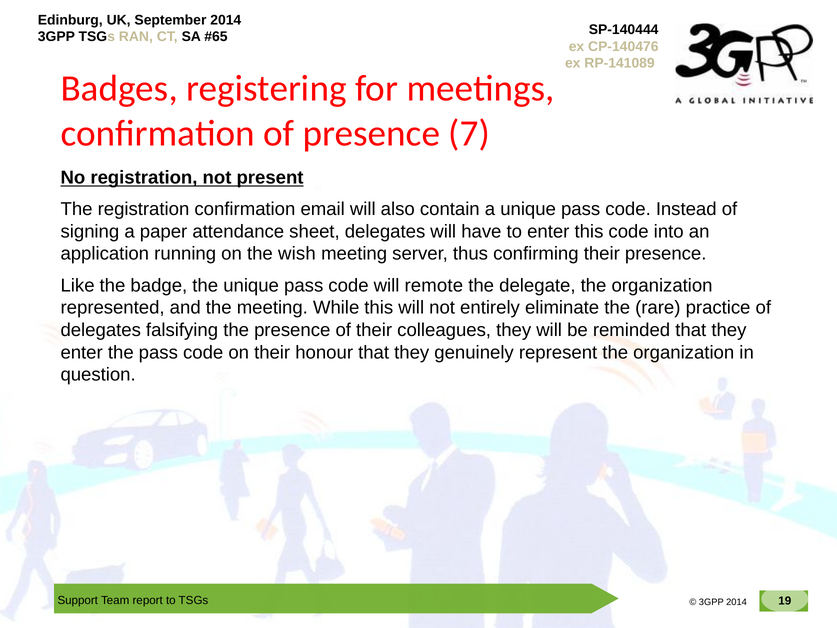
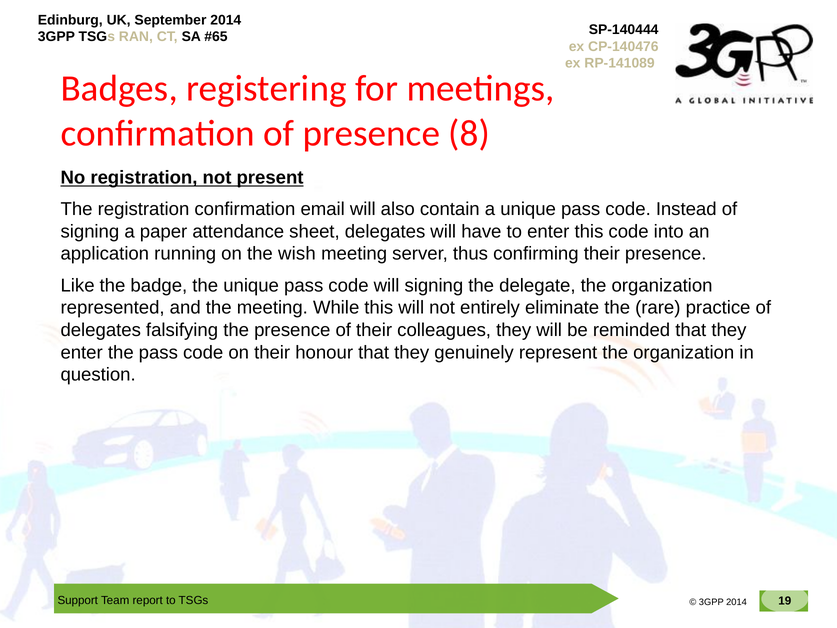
7: 7 -> 8
will remote: remote -> signing
